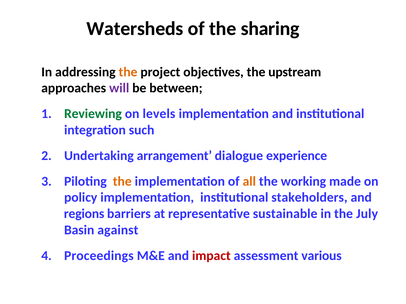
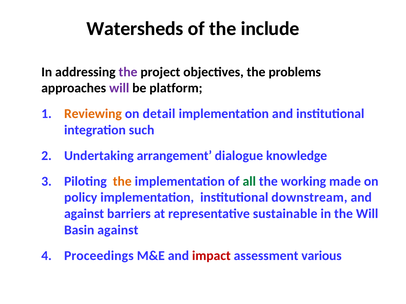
sharing: sharing -> include
the at (128, 72) colour: orange -> purple
upstream: upstream -> problems
between: between -> platform
Reviewing colour: green -> orange
levels: levels -> detail
experience: experience -> knowledge
all colour: orange -> green
stakeholders: stakeholders -> downstream
regions at (84, 214): regions -> against
the July: July -> Will
